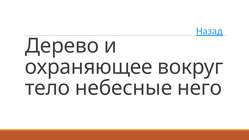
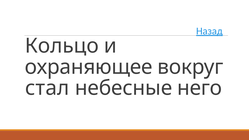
Дерево: Дерево -> Кольцо
тело: тело -> стал
